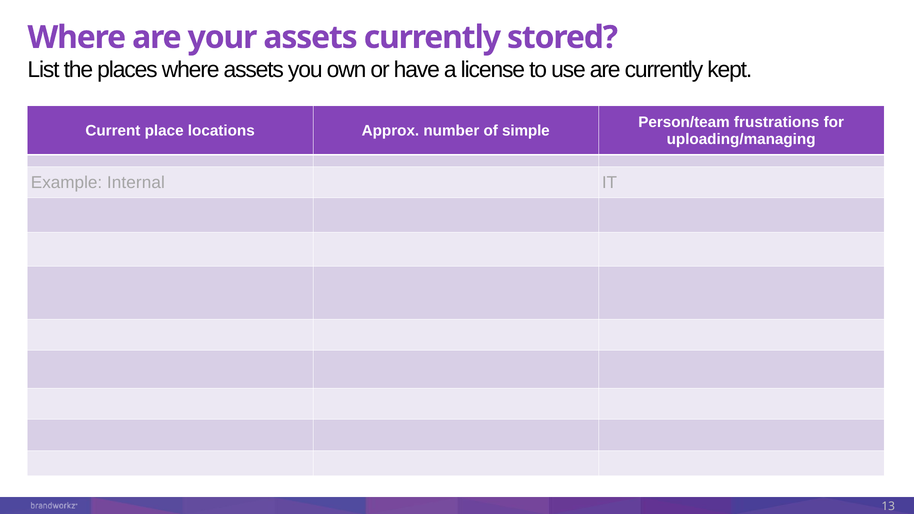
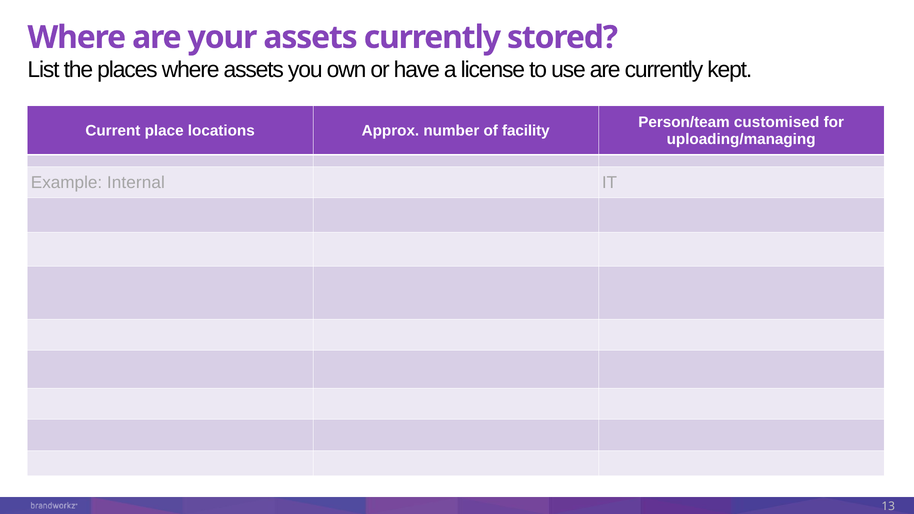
frustrations: frustrations -> customised
simple: simple -> facility
